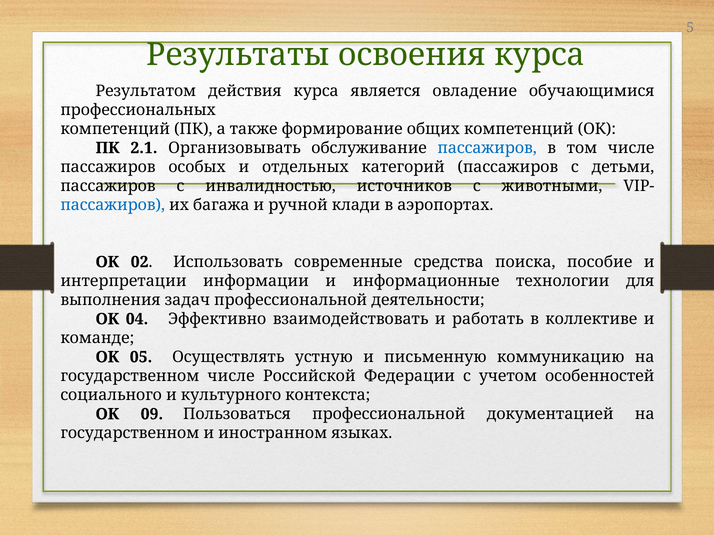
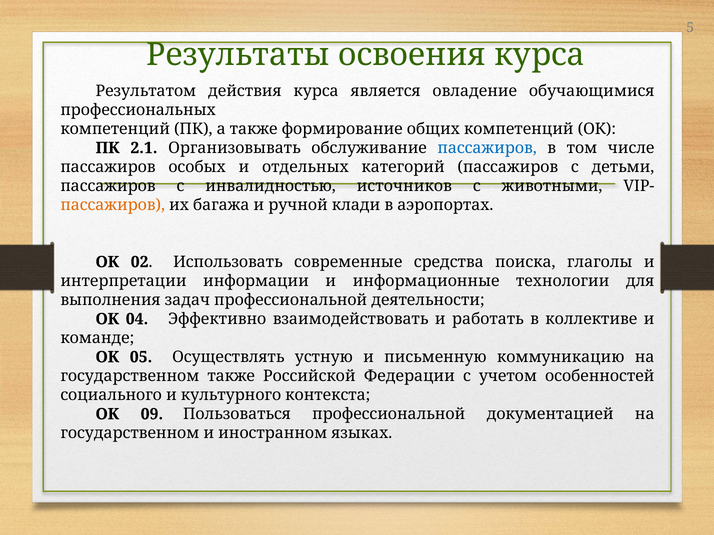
пассажиров at (113, 205) colour: blue -> orange
пособие: пособие -> глаголы
государственном числе: числе -> также
